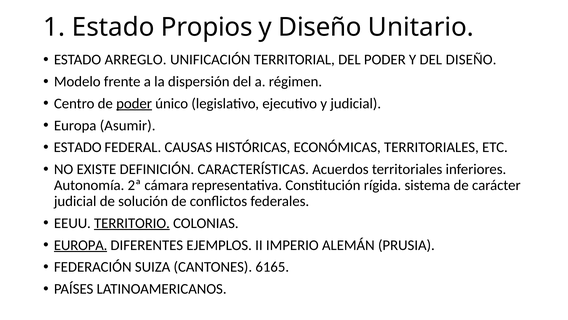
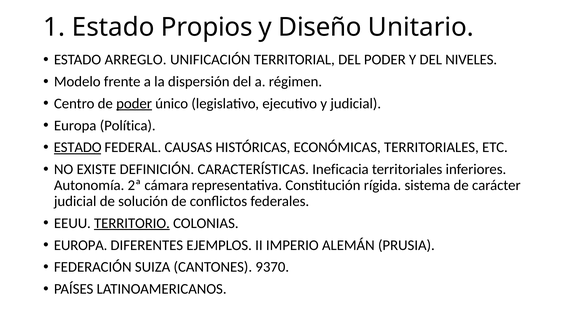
DEL DISEÑO: DISEÑO -> NIVELES
Asumir: Asumir -> Política
ESTADO at (78, 147) underline: none -> present
Acuerdos: Acuerdos -> Ineficacia
EUROPA at (81, 245) underline: present -> none
6165: 6165 -> 9370
